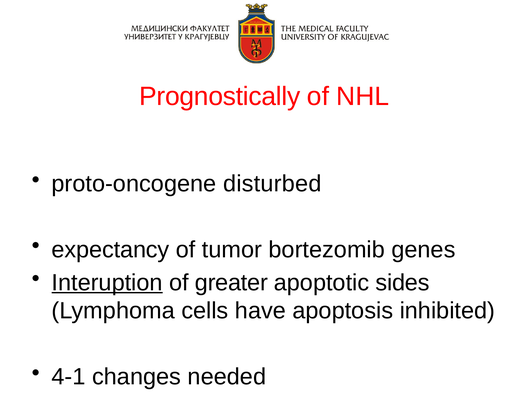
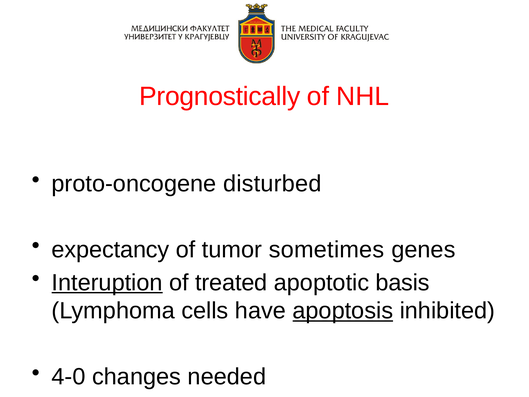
bortezomib: bortezomib -> sometimes
greater: greater -> treated
sides: sides -> basis
apoptosis underline: none -> present
4-1: 4-1 -> 4-0
